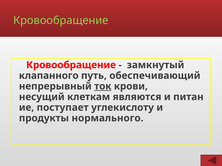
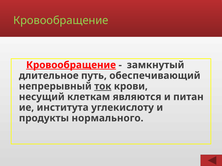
Кровообращение at (71, 65) underline: none -> present
клапанного: клапанного -> длительное
поступает: поступает -> института
